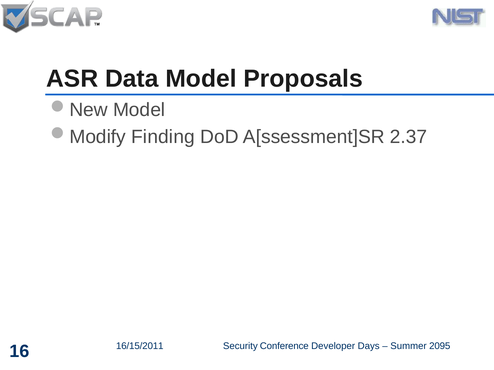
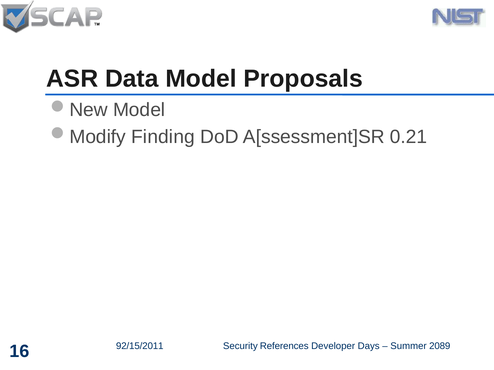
2.37: 2.37 -> 0.21
16/15/2011: 16/15/2011 -> 92/15/2011
Conference: Conference -> References
2095: 2095 -> 2089
